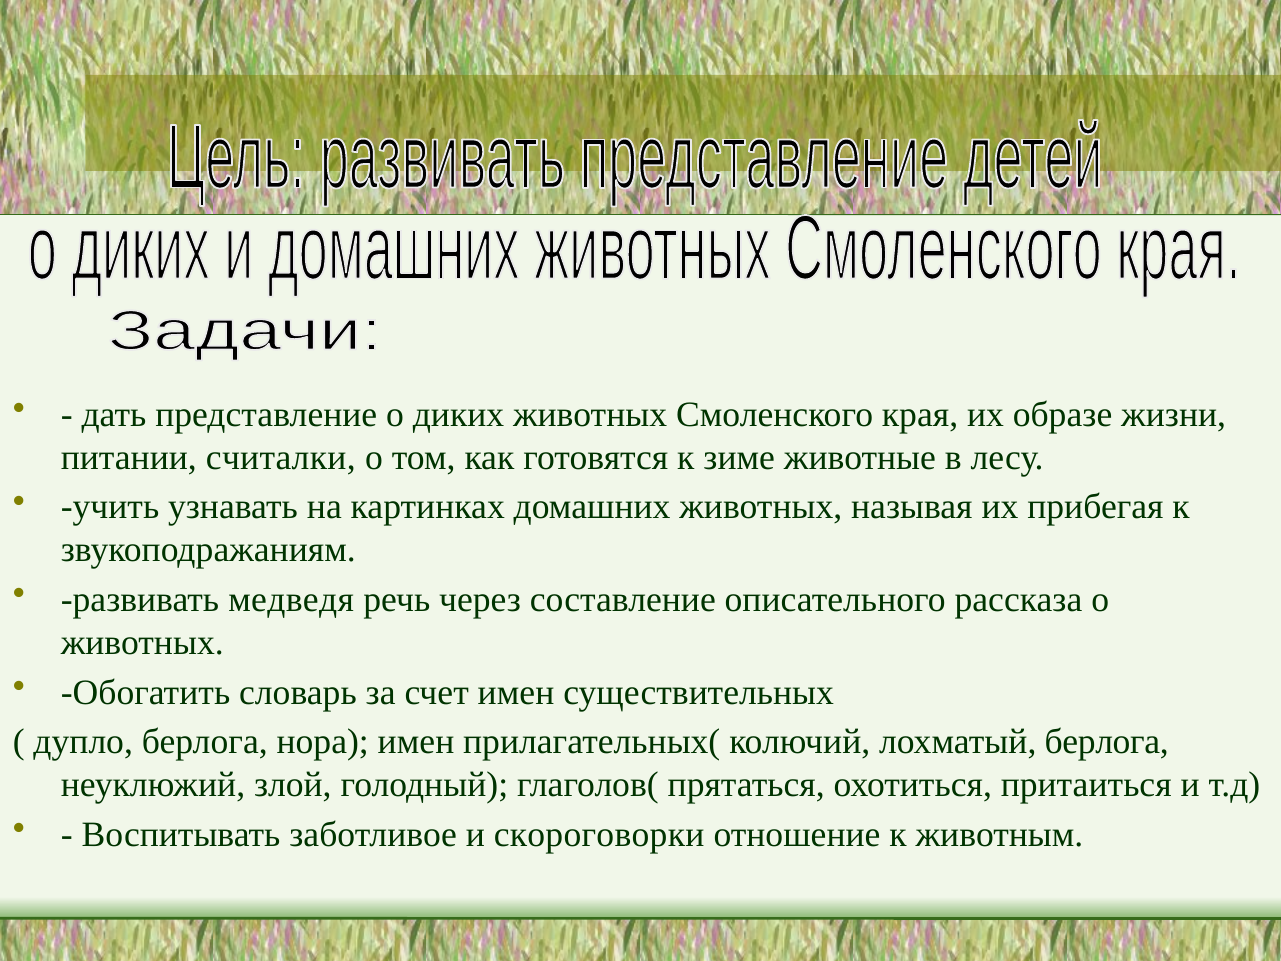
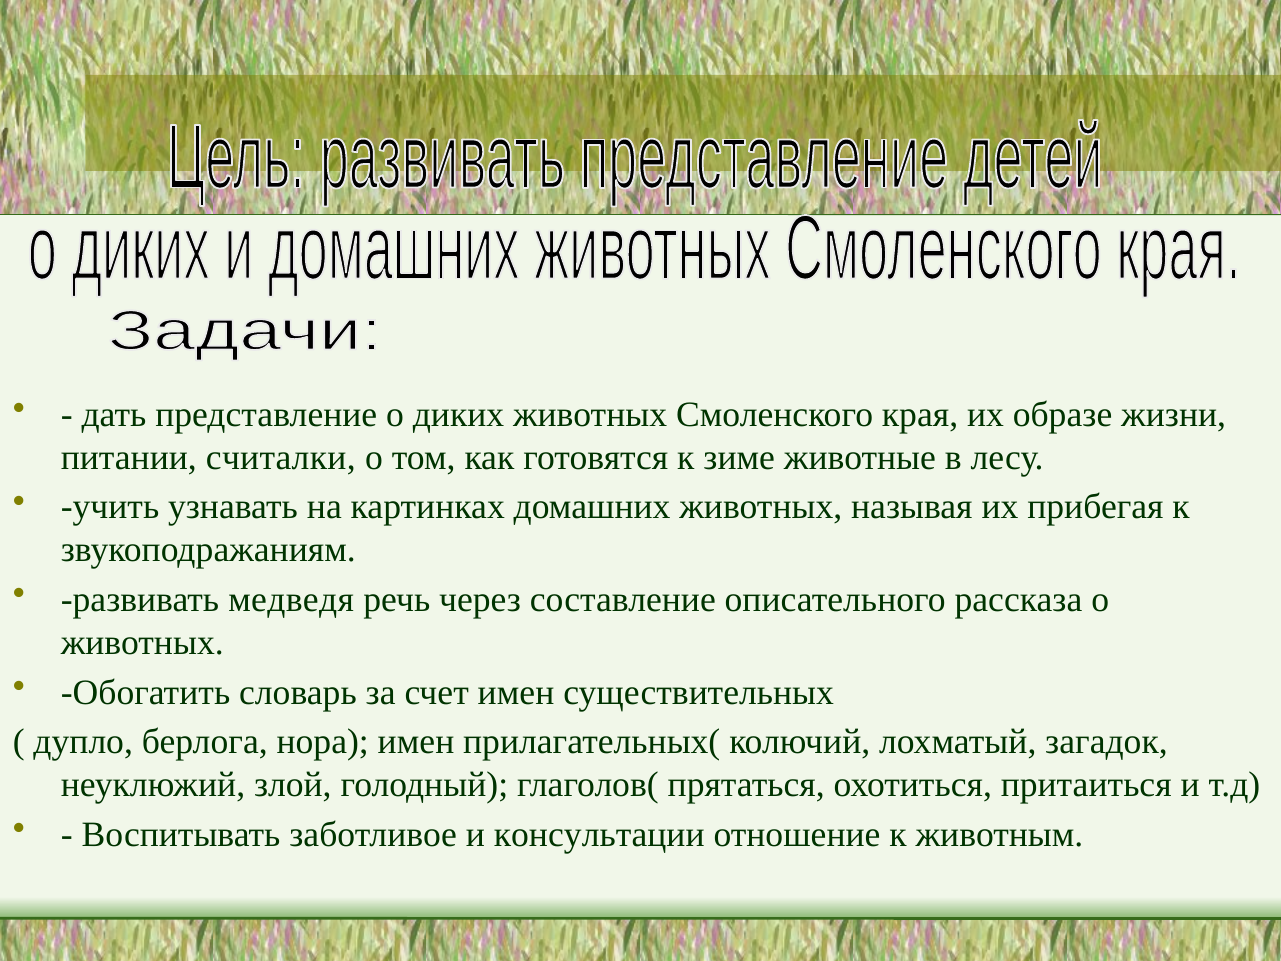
лохматый берлога: берлога -> загадок
скороговорки: скороговорки -> консультации
